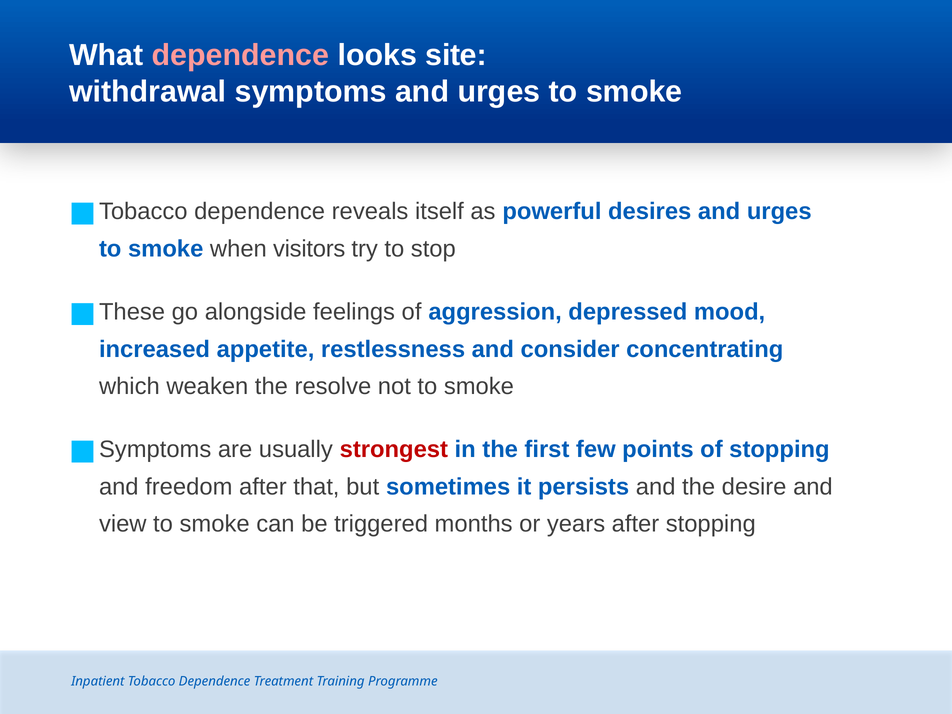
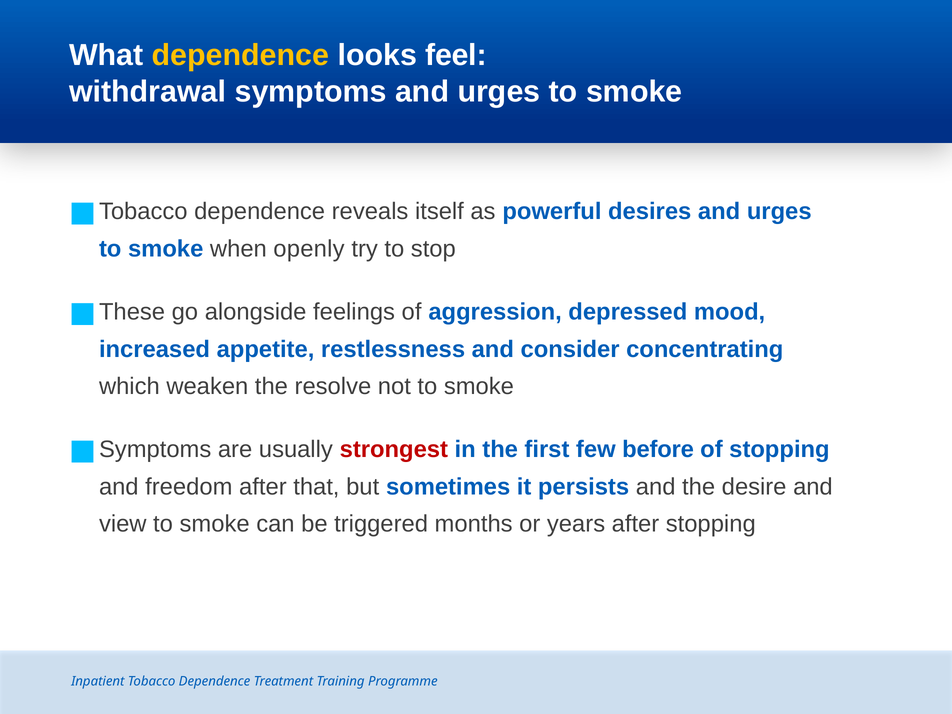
dependence at (240, 55) colour: pink -> yellow
site: site -> feel
visitors: visitors -> openly
points: points -> before
